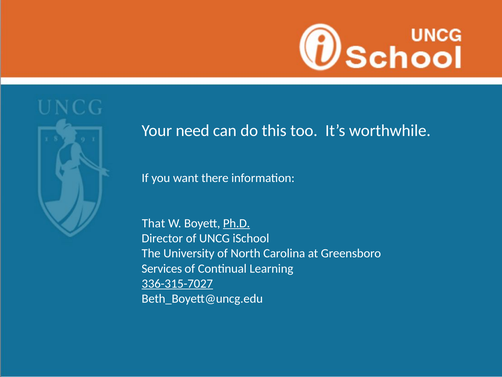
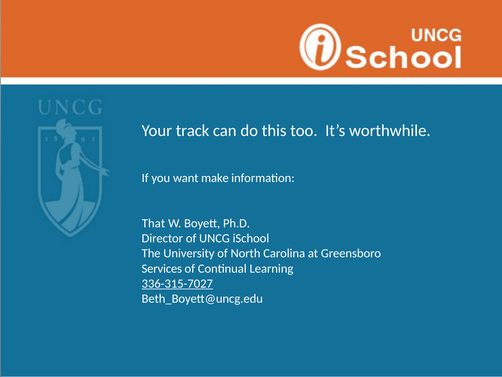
need: need -> track
there: there -> make
Ph.D underline: present -> none
